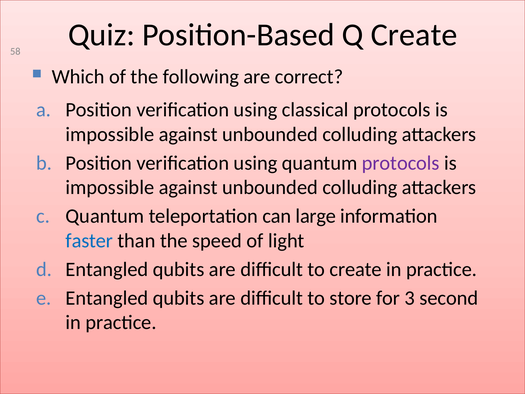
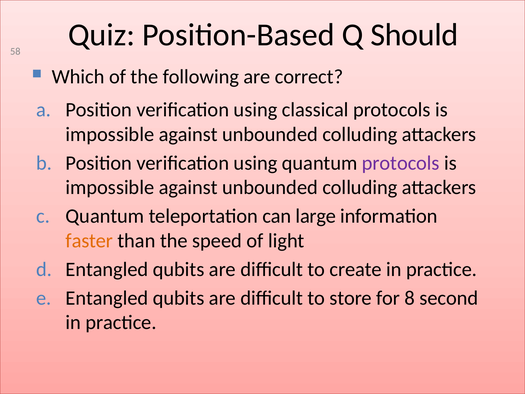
Q Create: Create -> Should
faster colour: blue -> orange
3: 3 -> 8
